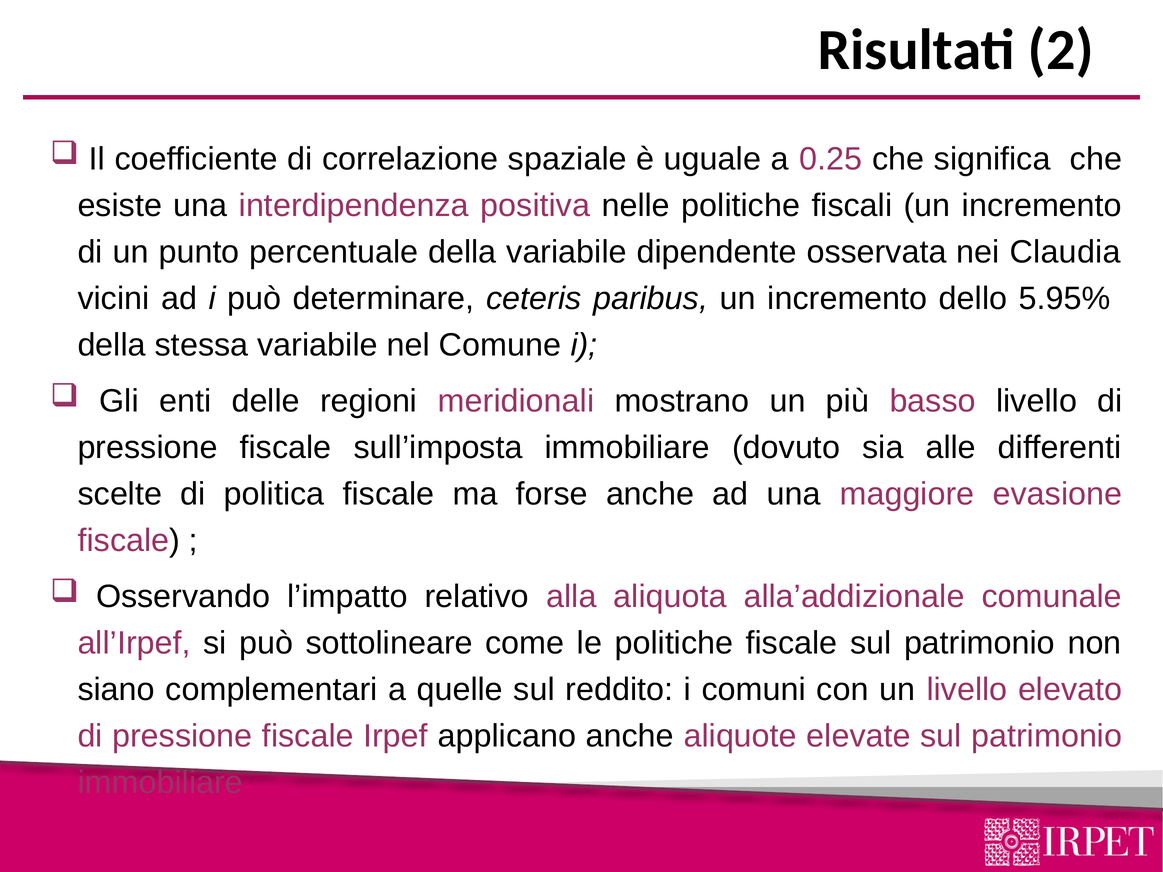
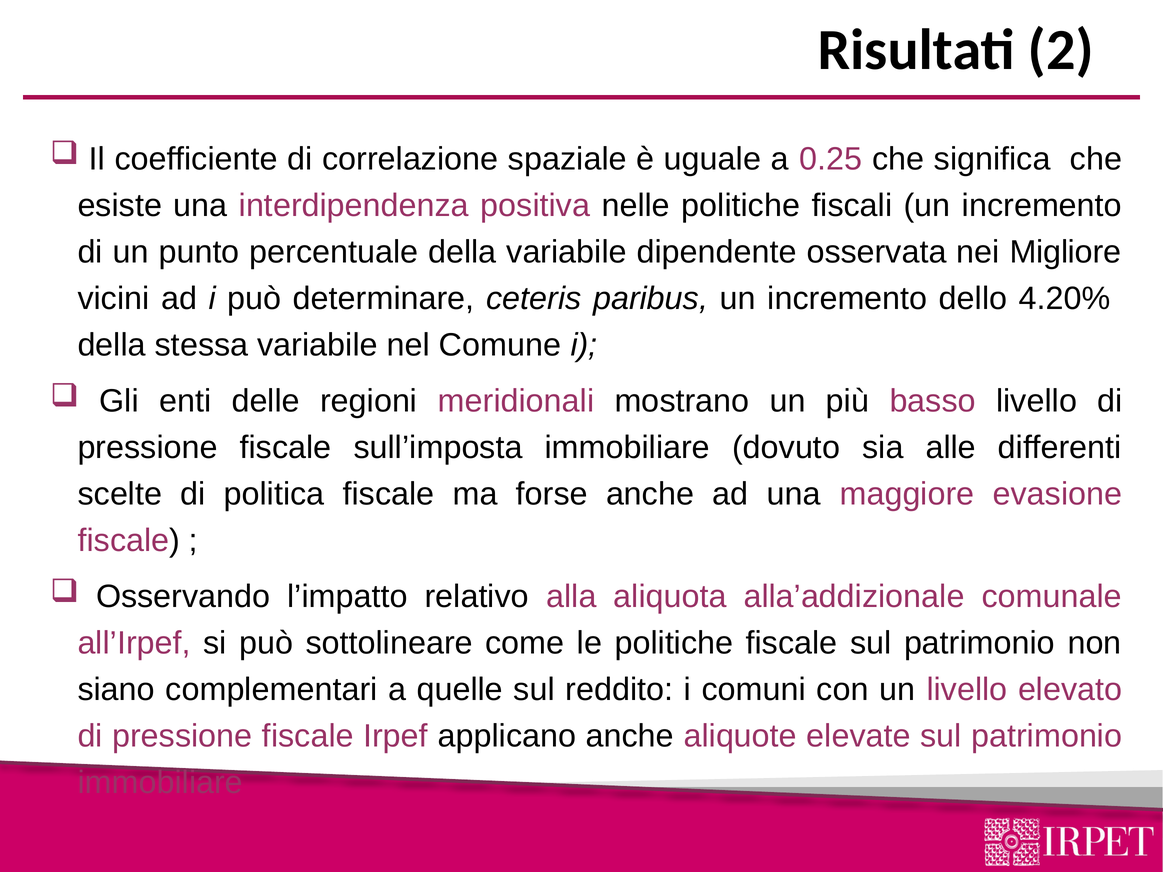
Claudia: Claudia -> Migliore
5.95%: 5.95% -> 4.20%
